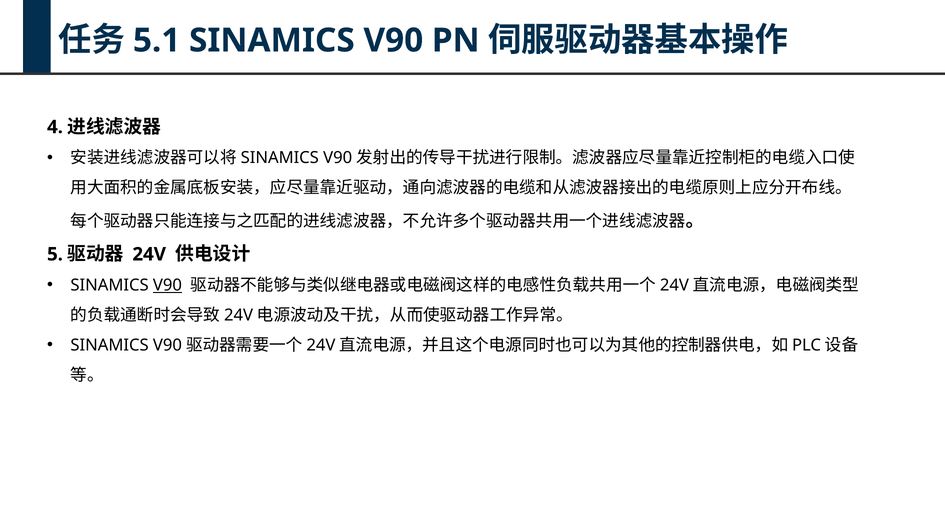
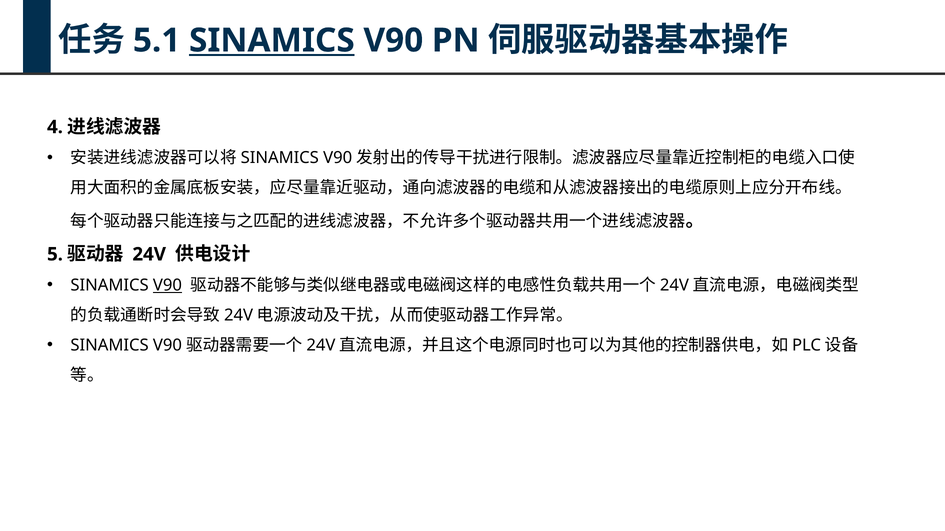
SINAMICS at (272, 41) underline: none -> present
